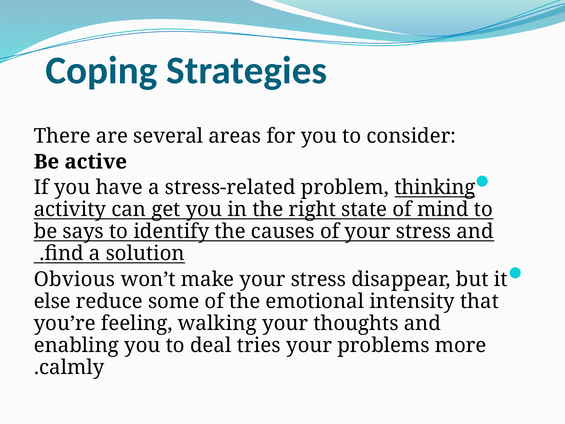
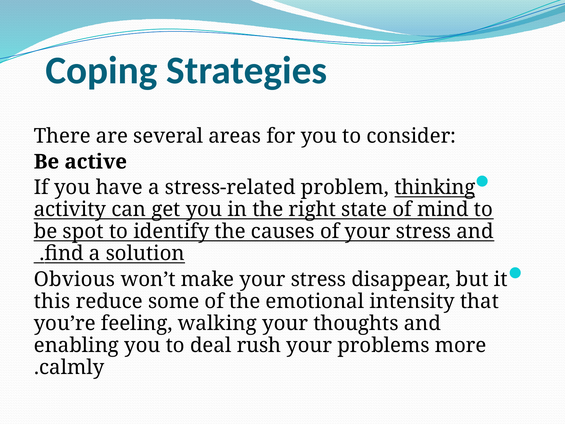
says: says -> spot
else: else -> this
tries: tries -> rush
